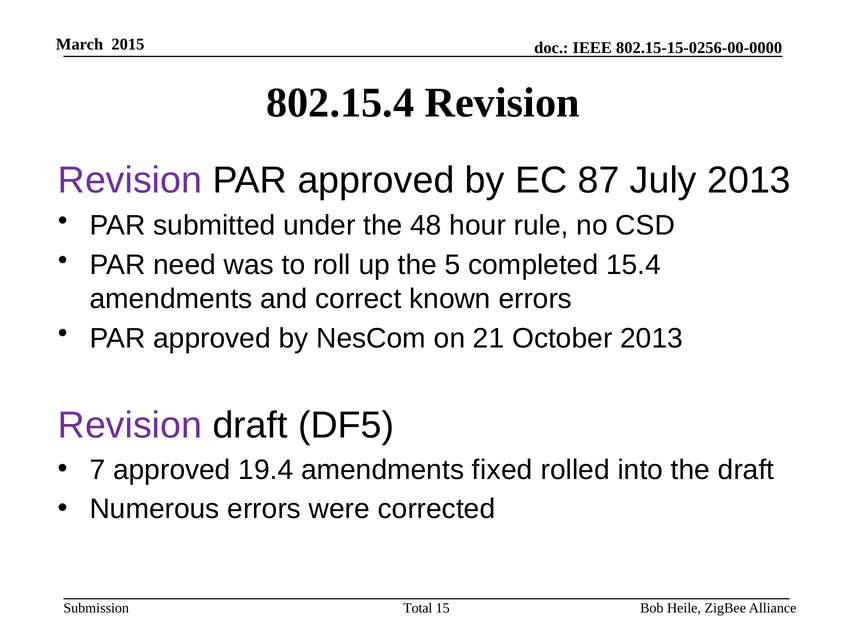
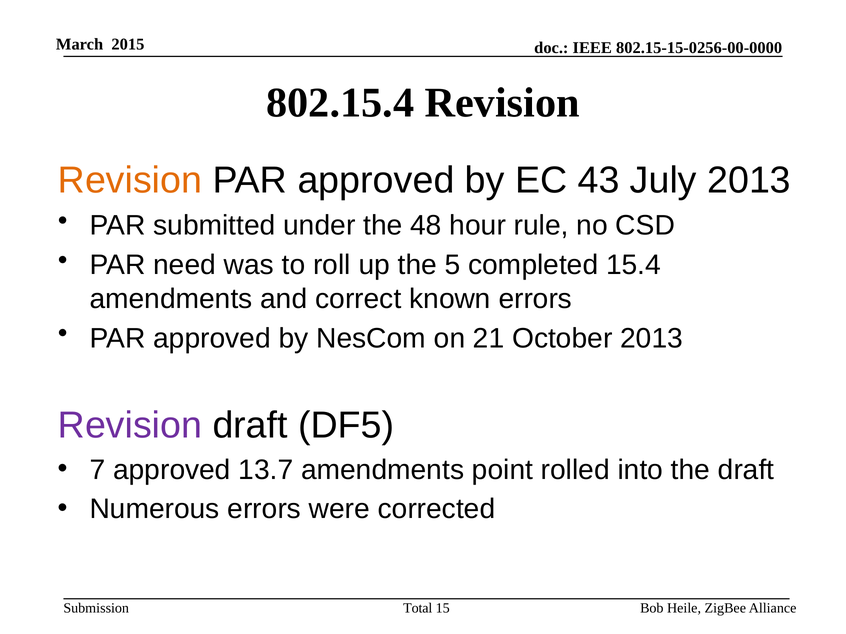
Revision at (130, 181) colour: purple -> orange
87: 87 -> 43
19.4: 19.4 -> 13.7
fixed: fixed -> point
